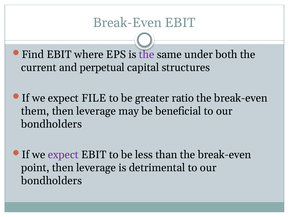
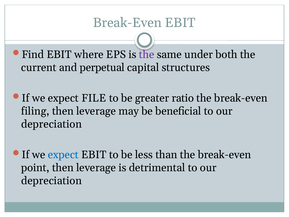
them: them -> filing
bondholders at (52, 124): bondholders -> depreciation
expect at (63, 155) colour: purple -> blue
bondholders at (52, 181): bondholders -> depreciation
